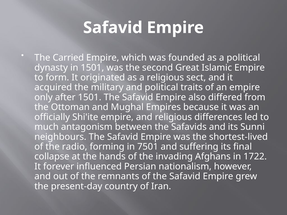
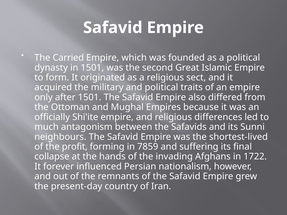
radio: radio -> profit
7501: 7501 -> 7859
